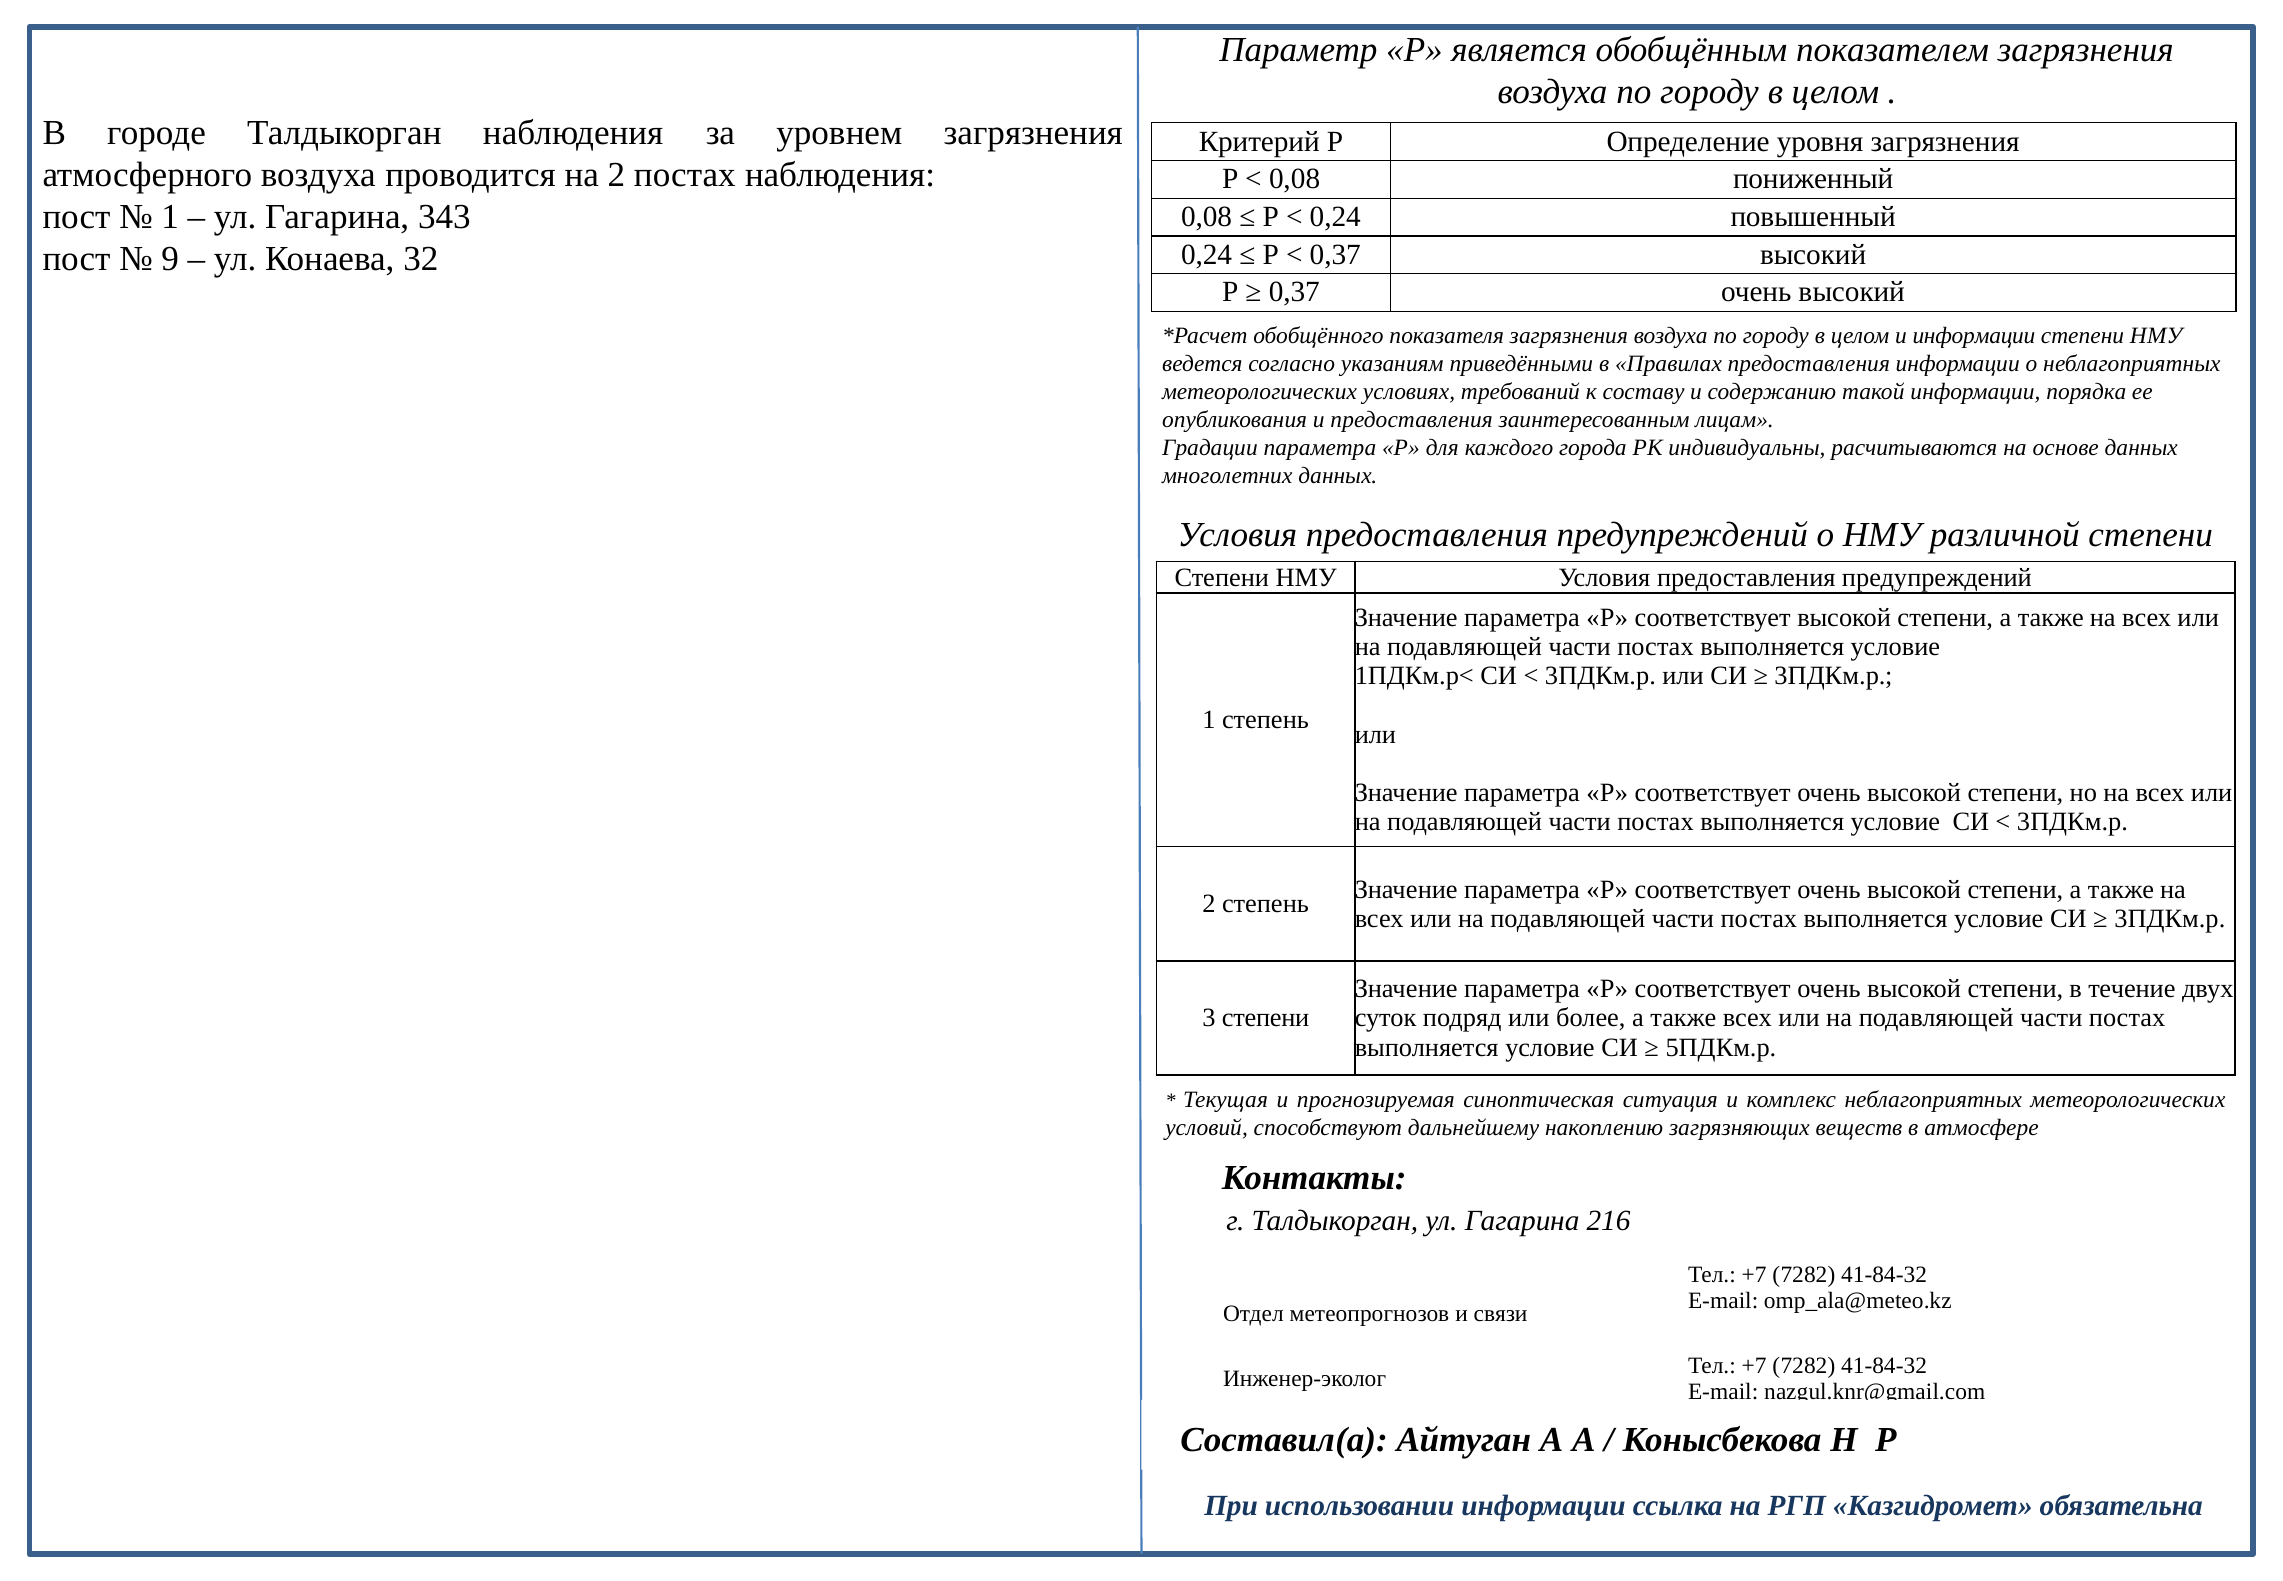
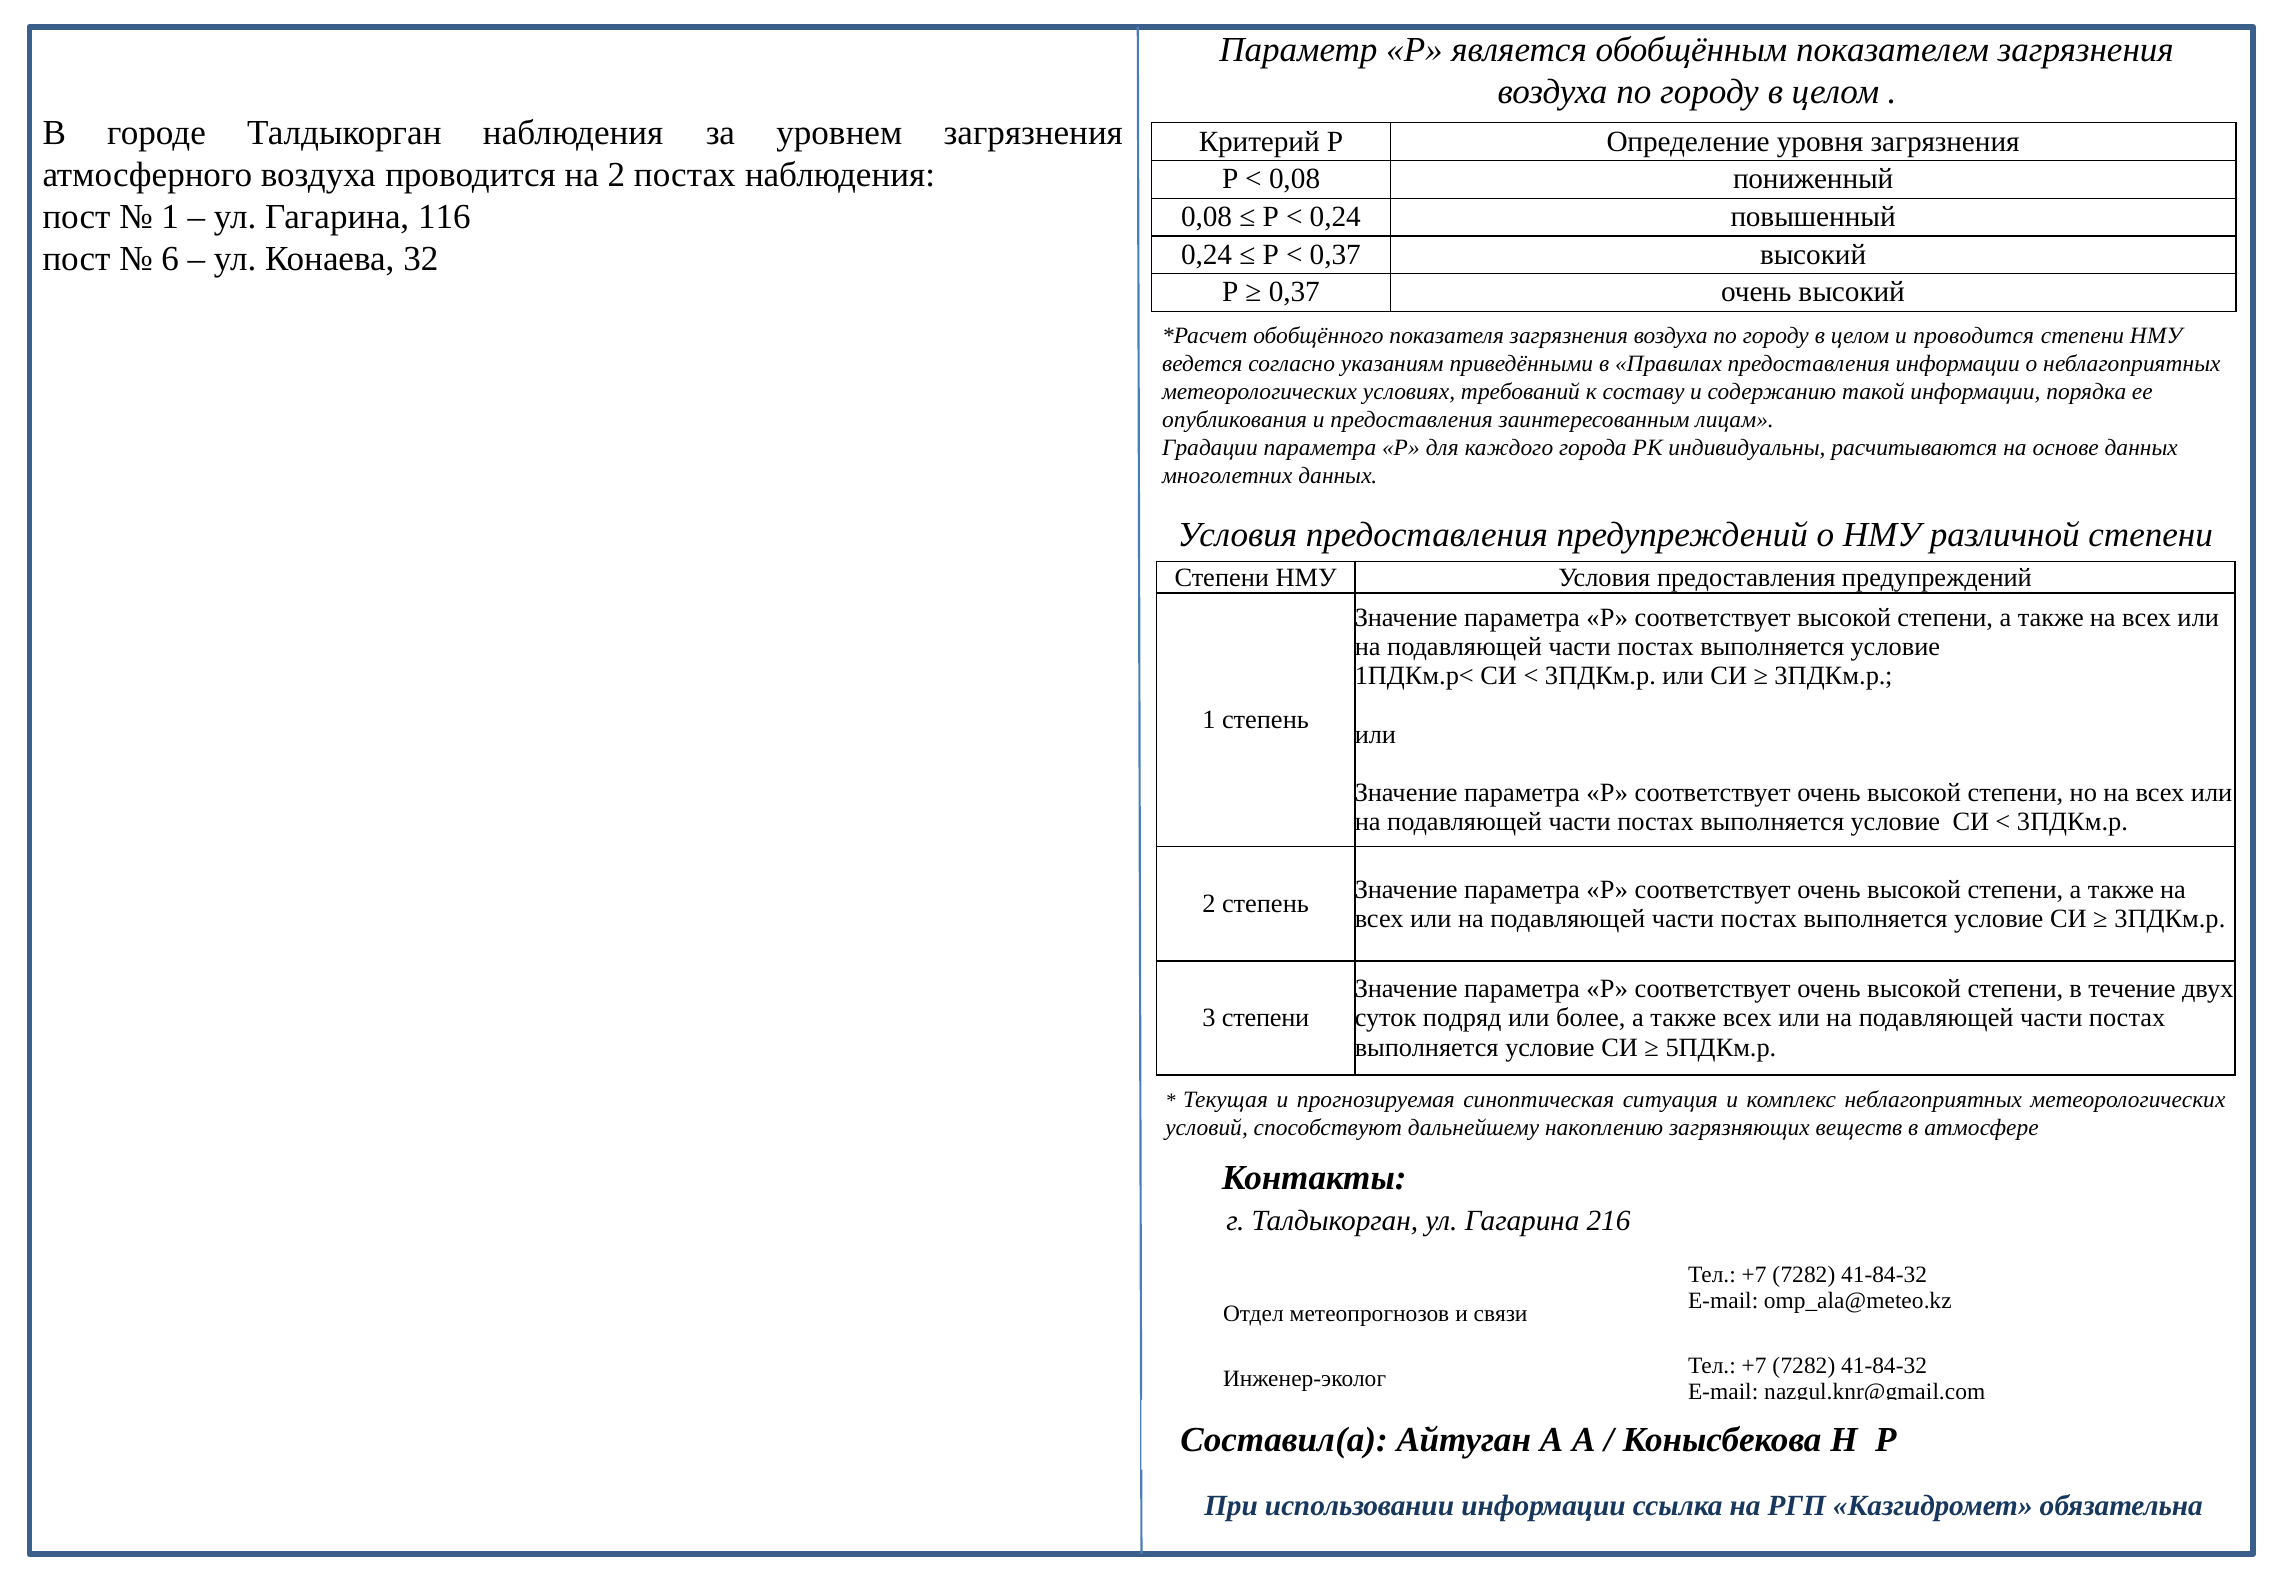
343: 343 -> 116
9: 9 -> 6
и информации: информации -> проводится
